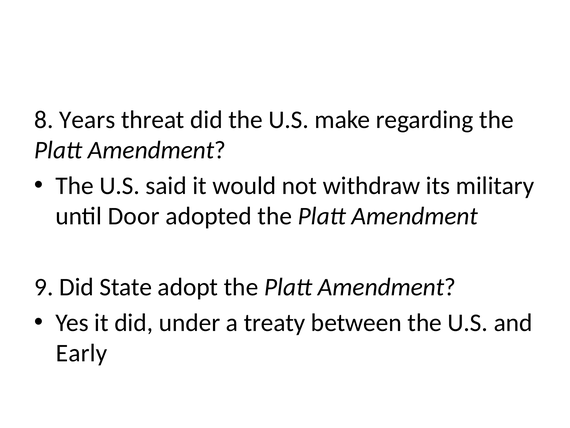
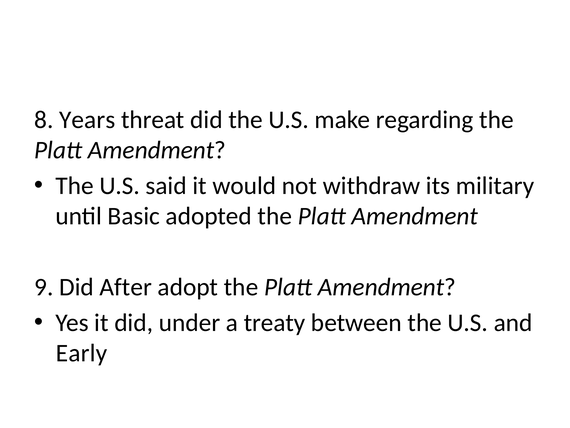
Door: Door -> Basic
State: State -> After
